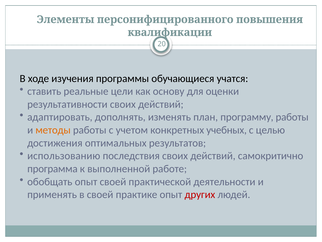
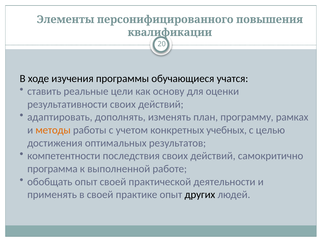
программу работы: работы -> рамках
использованию: использованию -> компетентности
других colour: red -> black
